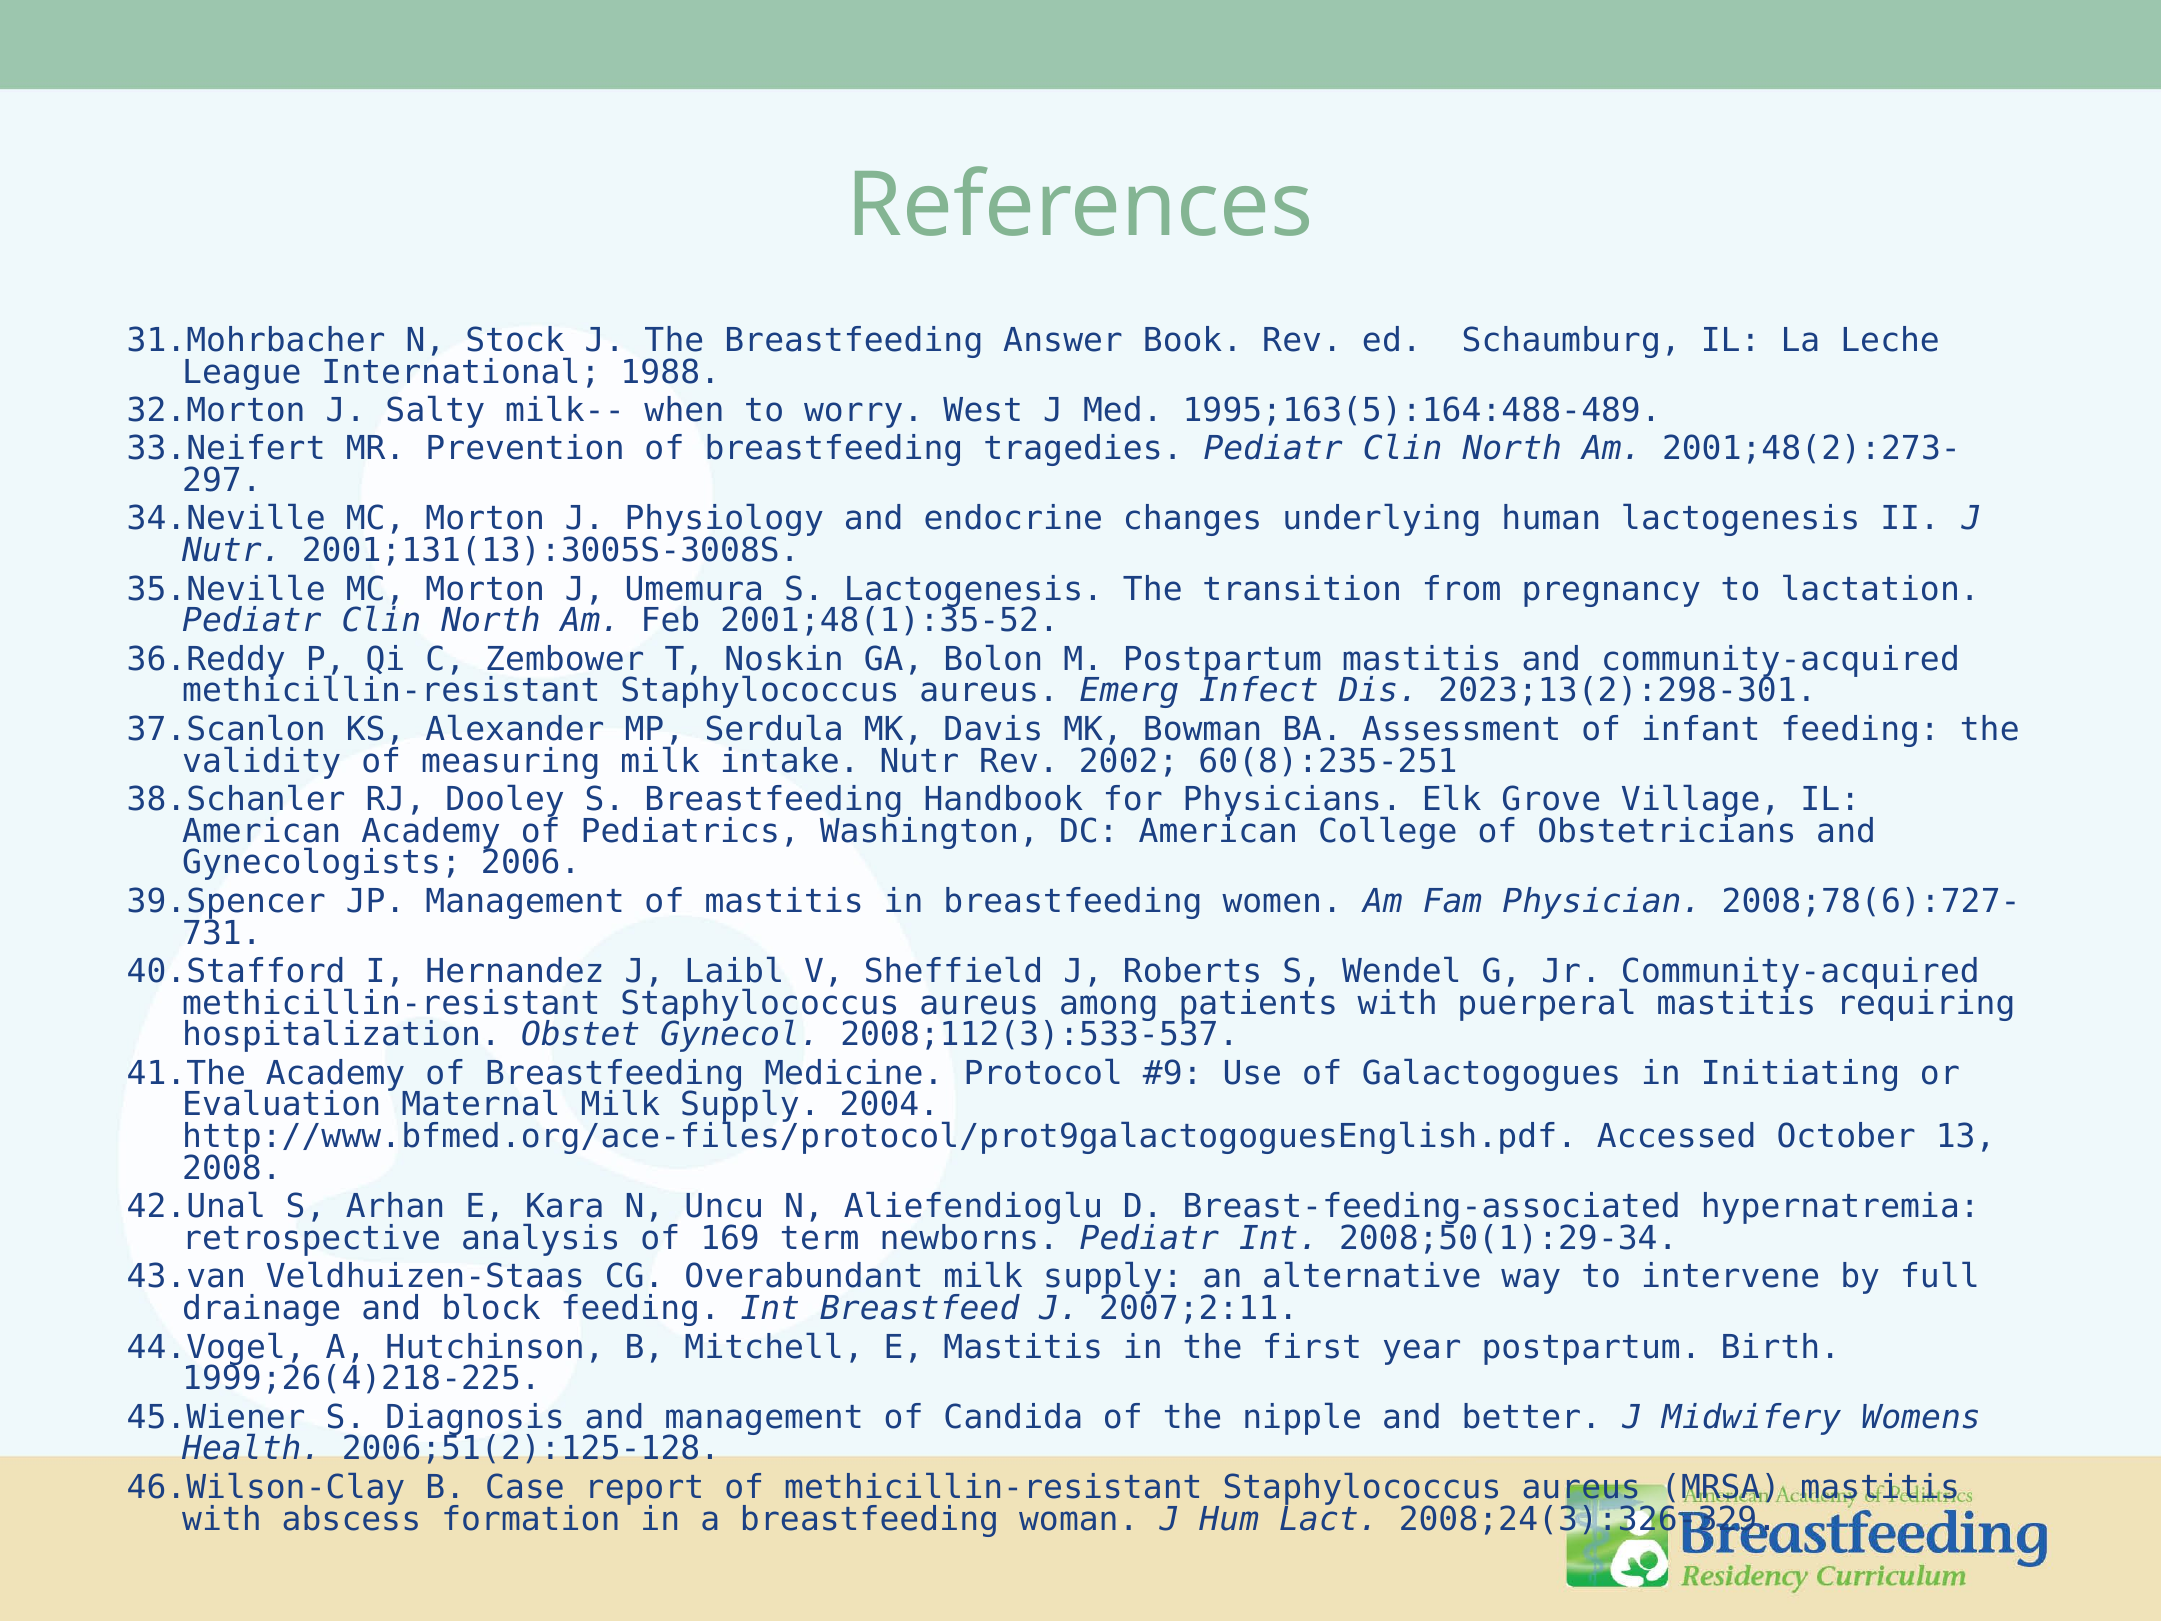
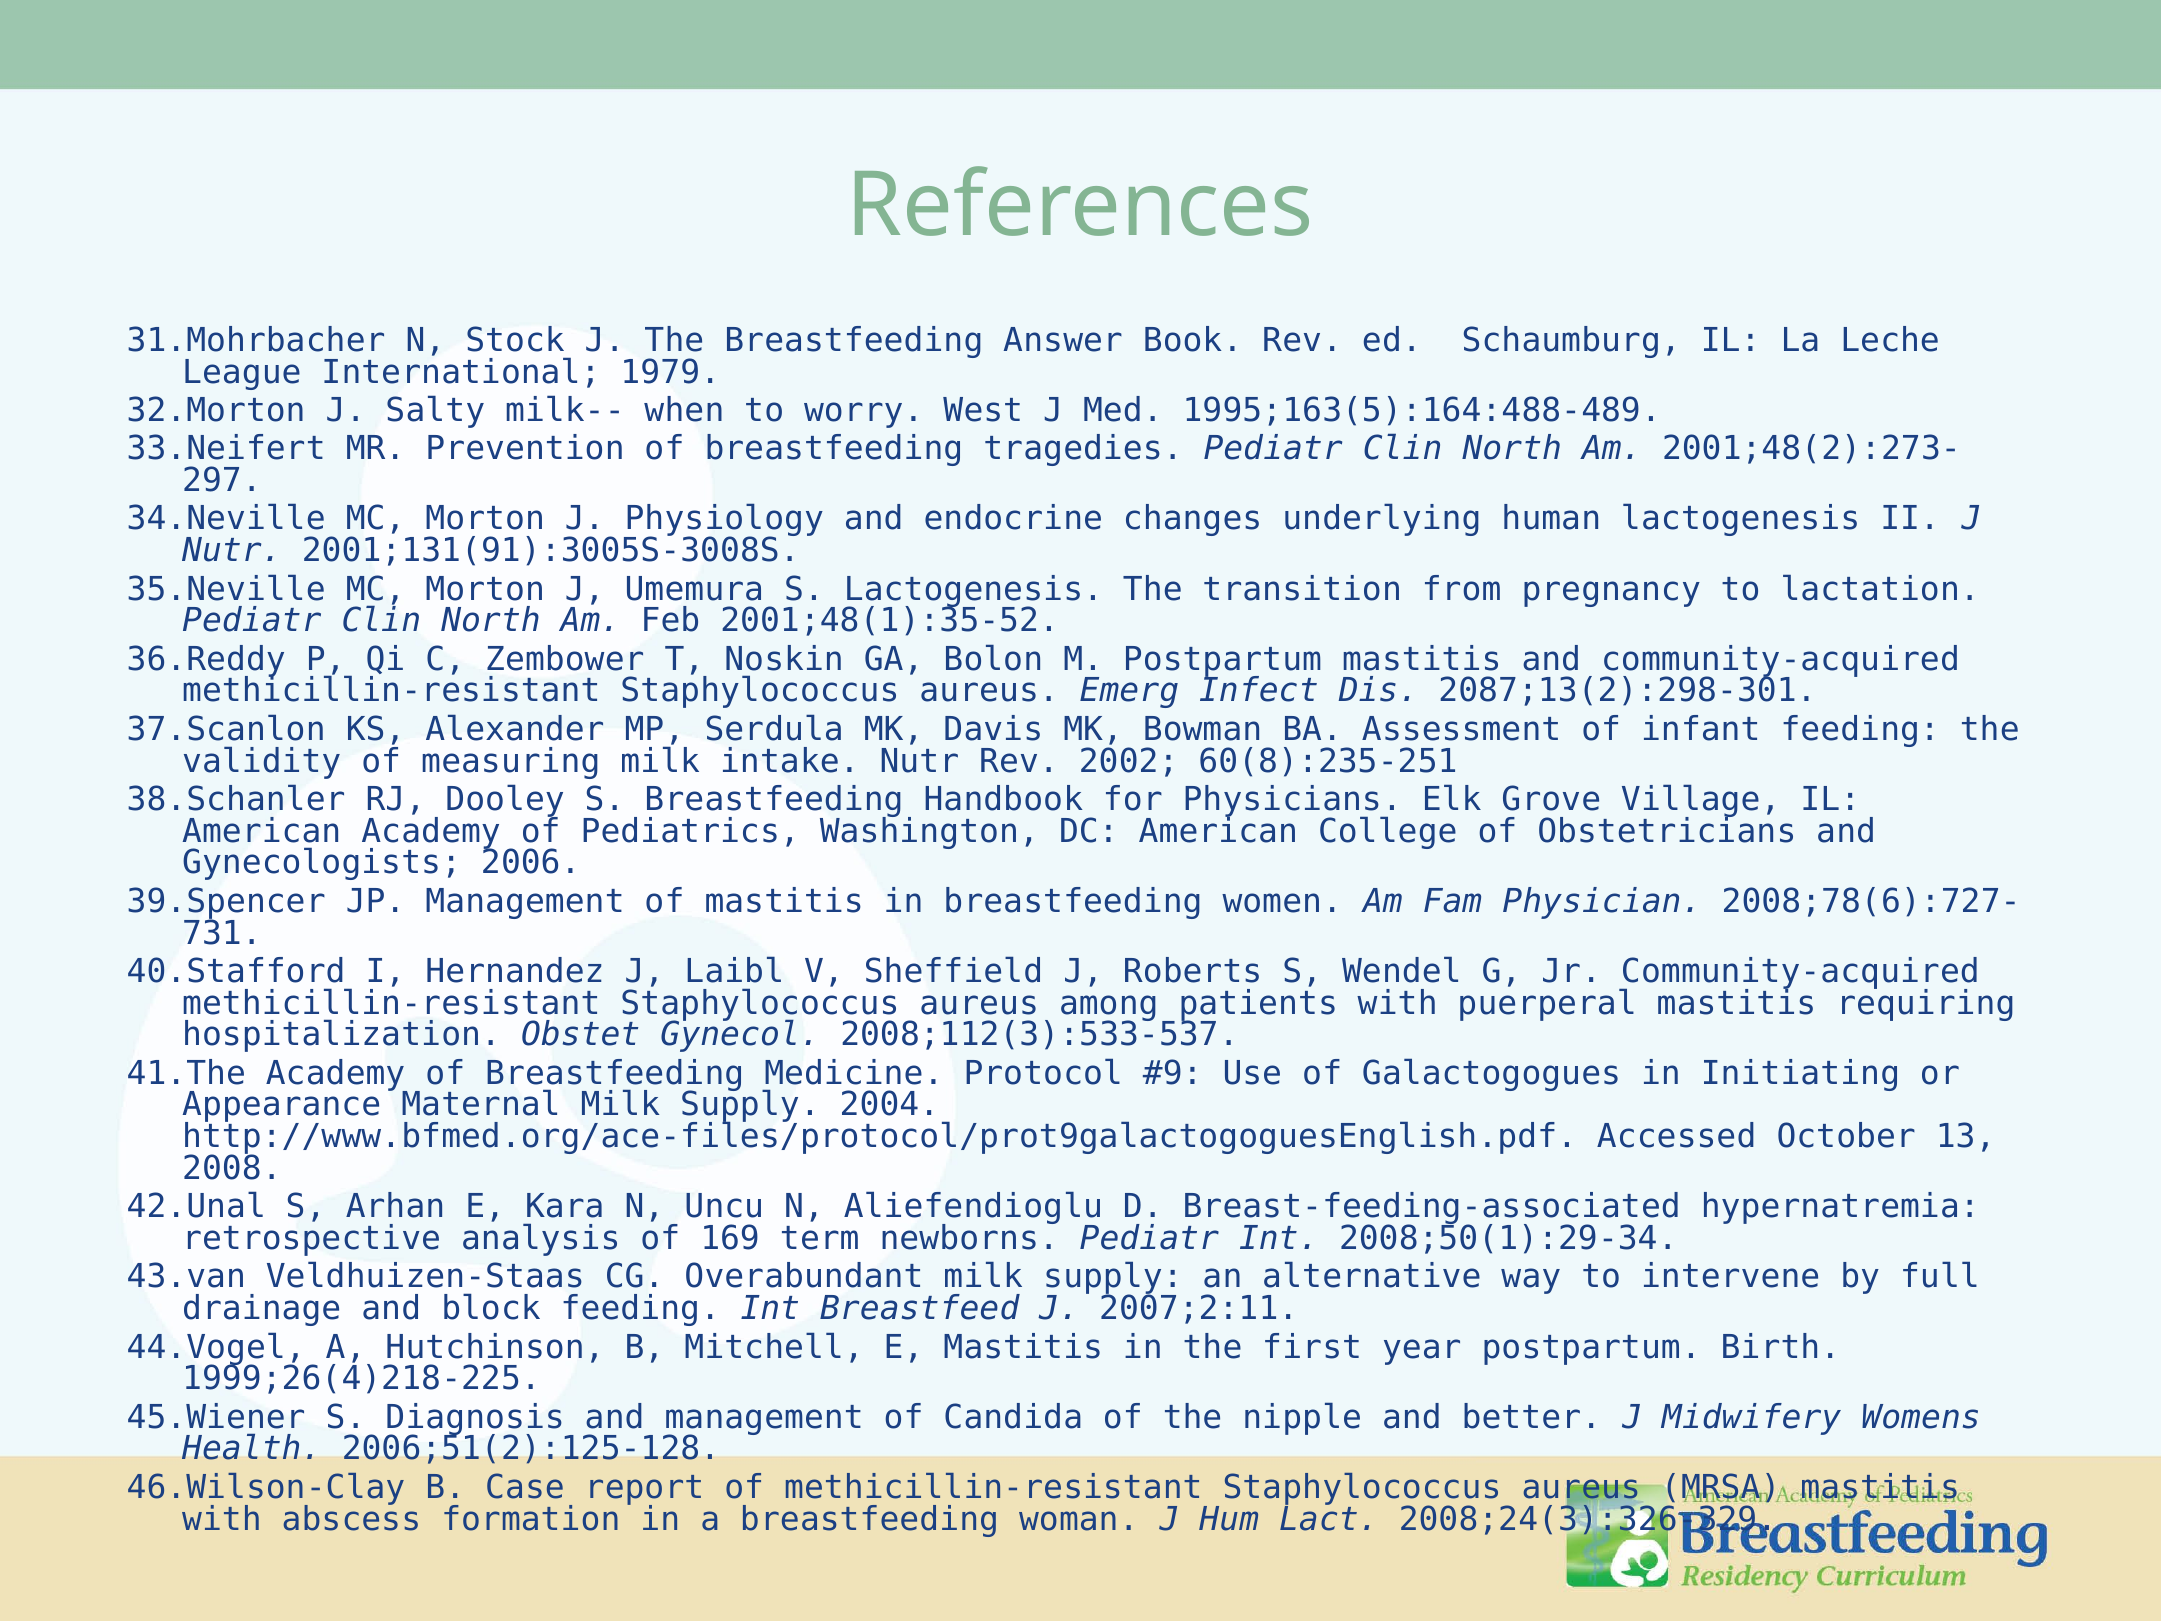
1988: 1988 -> 1979
2001;131(13):3005S-3008S: 2001;131(13):3005S-3008S -> 2001;131(91):3005S-3008S
2023;13(2):298-301: 2023;13(2):298-301 -> 2087;13(2):298-301
Evaluation: Evaluation -> Appearance
